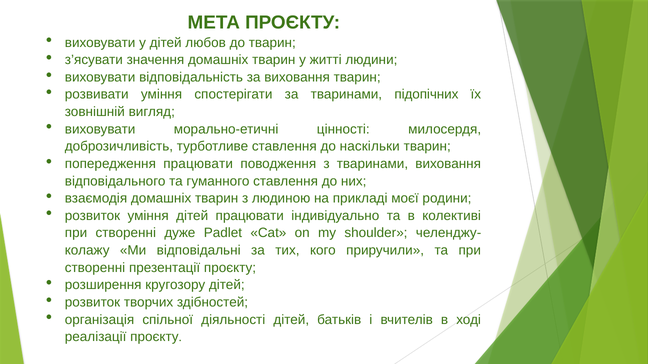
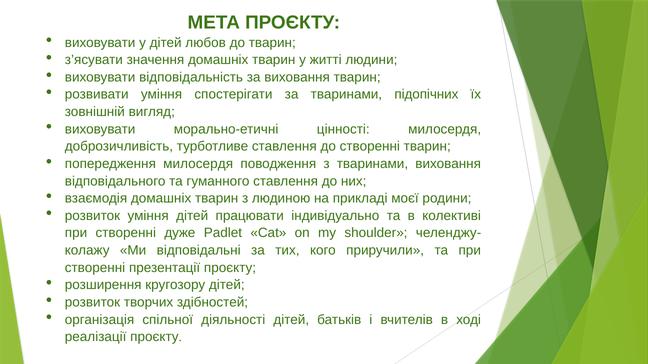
до наскільки: наскільки -> створенні
попередження працювати: працювати -> милосердя
